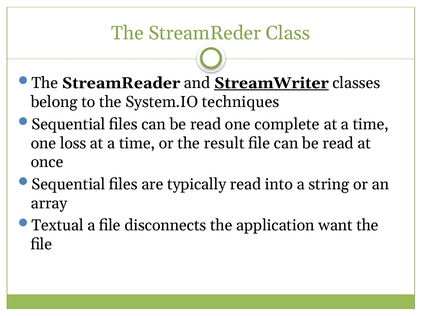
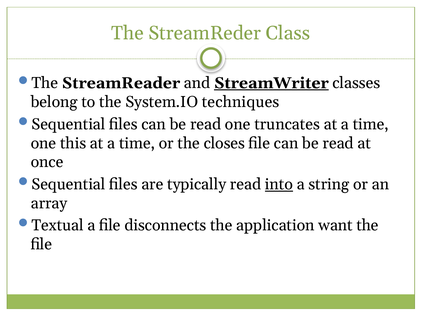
complete: complete -> truncates
loss: loss -> this
result: result -> closes
into underline: none -> present
